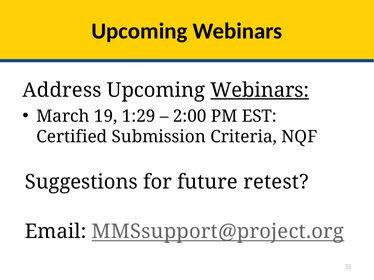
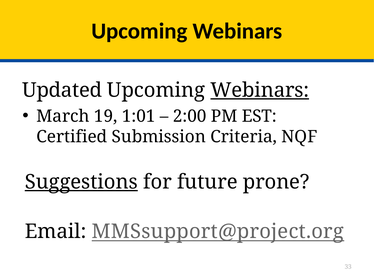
Address: Address -> Updated
1:29: 1:29 -> 1:01
Suggestions underline: none -> present
retest: retest -> prone
